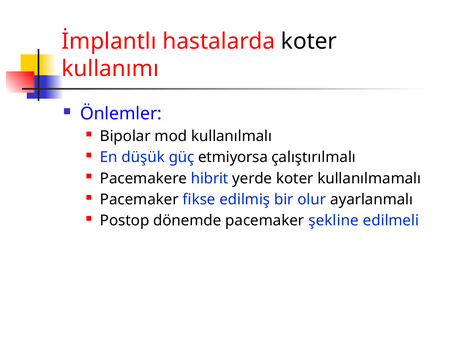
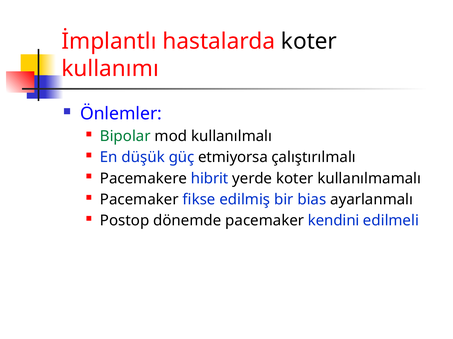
Bipolar colour: black -> green
olur: olur -> bias
şekline: şekline -> kendini
